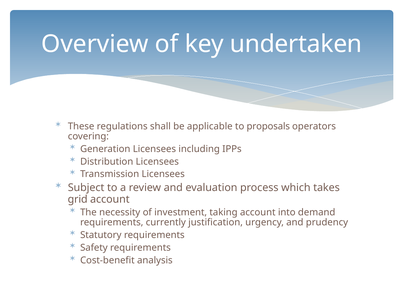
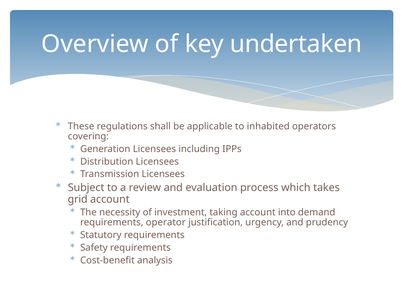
proposals: proposals -> inhabited
currently: currently -> operator
